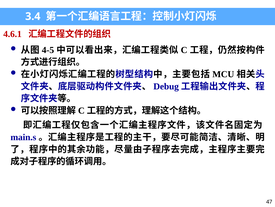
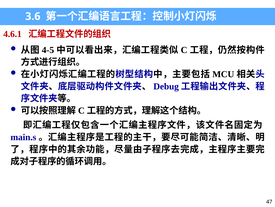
3.4: 3.4 -> 3.6
